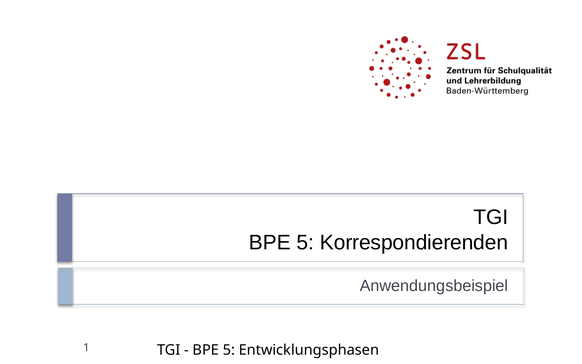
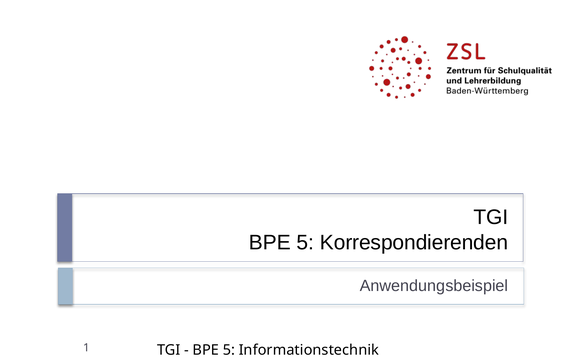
Entwicklungsphasen: Entwicklungsphasen -> Informationstechnik
